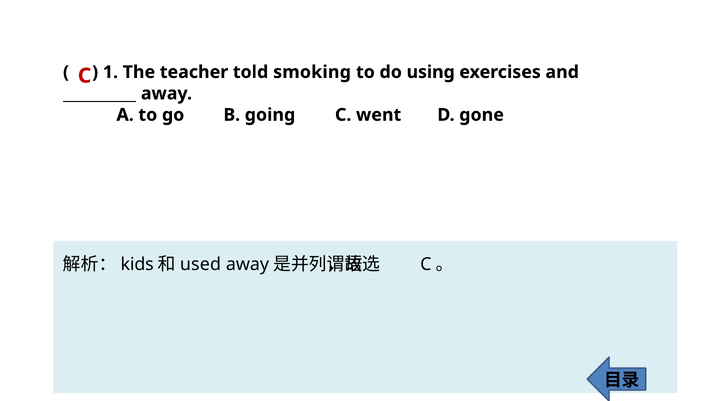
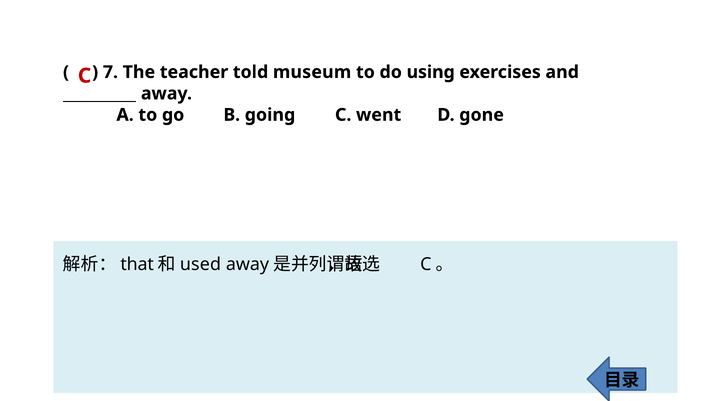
1: 1 -> 7
smoking: smoking -> museum
kids: kids -> that
